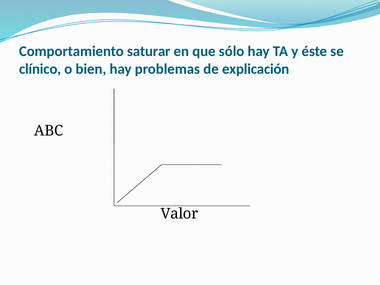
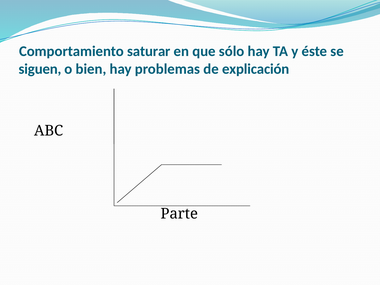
clínico: clínico -> siguen
Valor: Valor -> Parte
